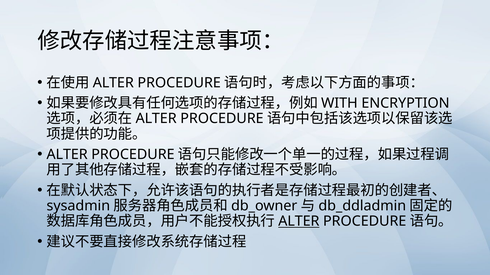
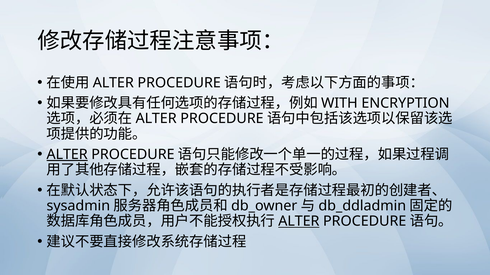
ALTER at (67, 155) underline: none -> present
